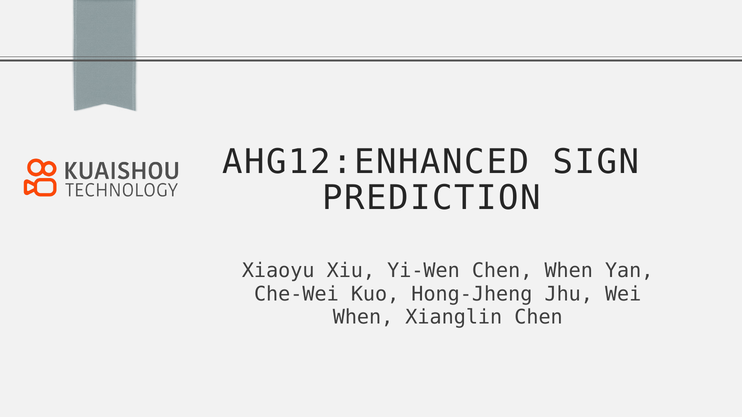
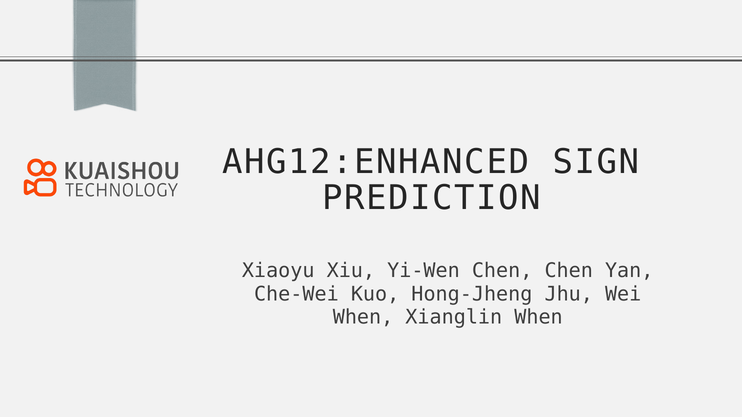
Chen When: When -> Chen
Xianglin Chen: Chen -> When
